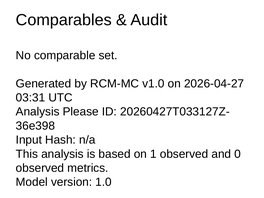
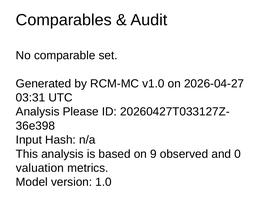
1: 1 -> 9
observed at (40, 168): observed -> valuation
